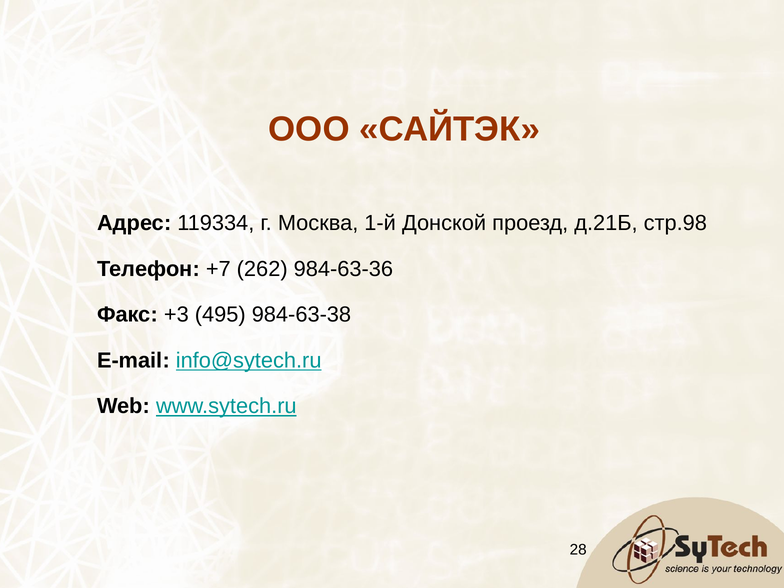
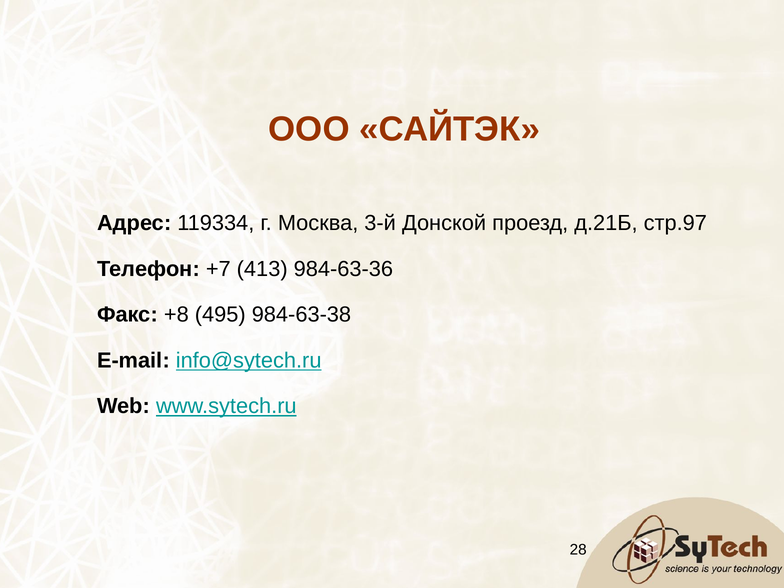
1-й: 1-й -> 3-й
стр.98: стр.98 -> стр.97
262: 262 -> 413
+3: +3 -> +8
